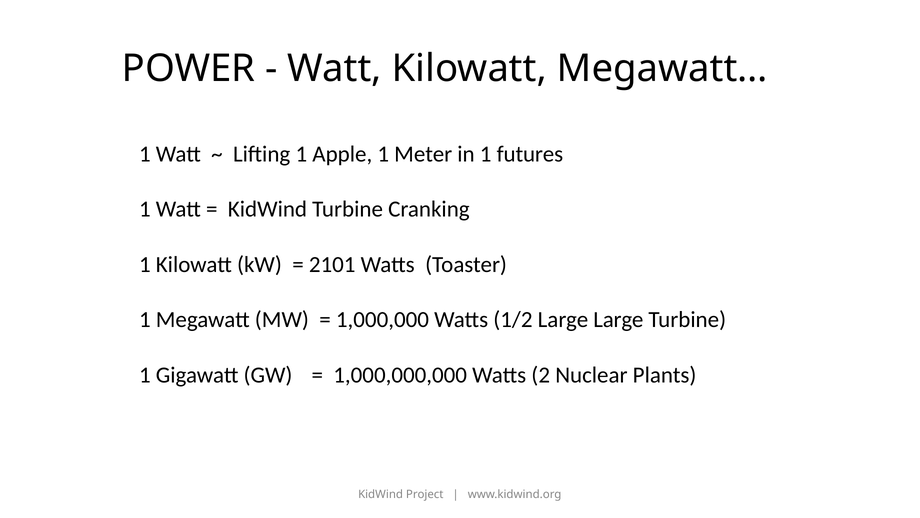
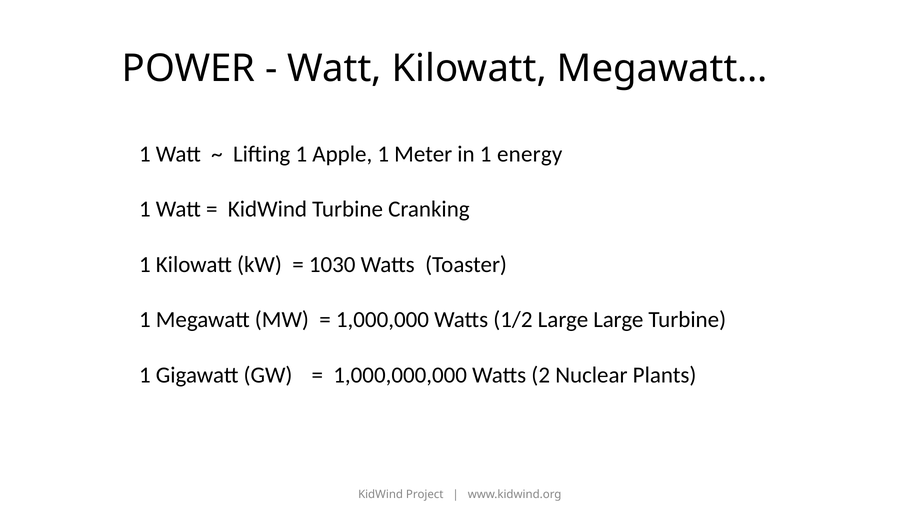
futures: futures -> energy
2101: 2101 -> 1030
